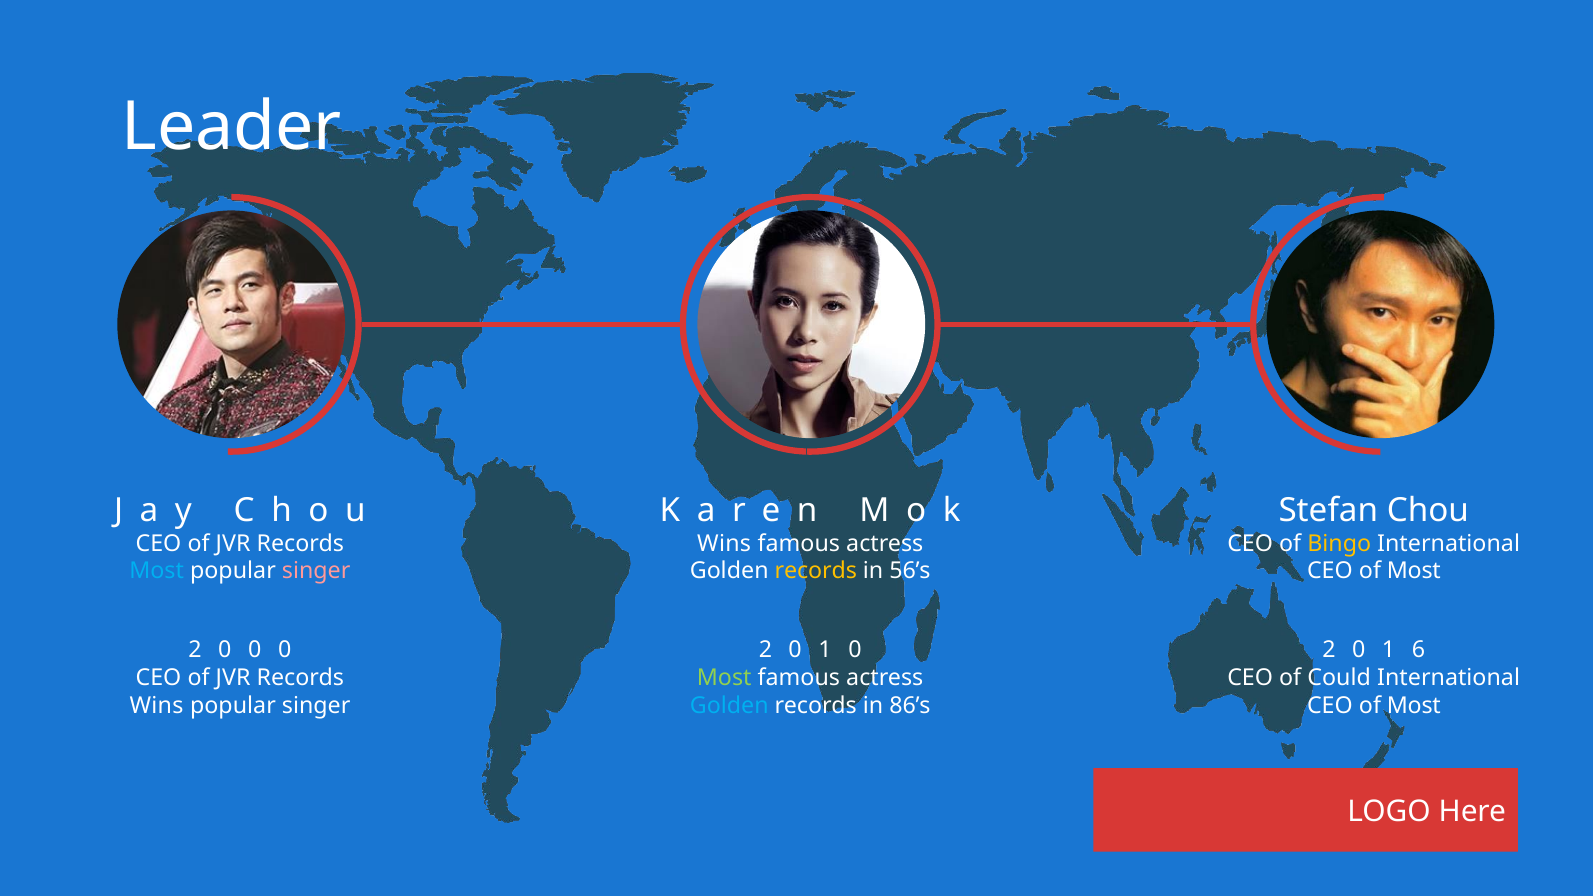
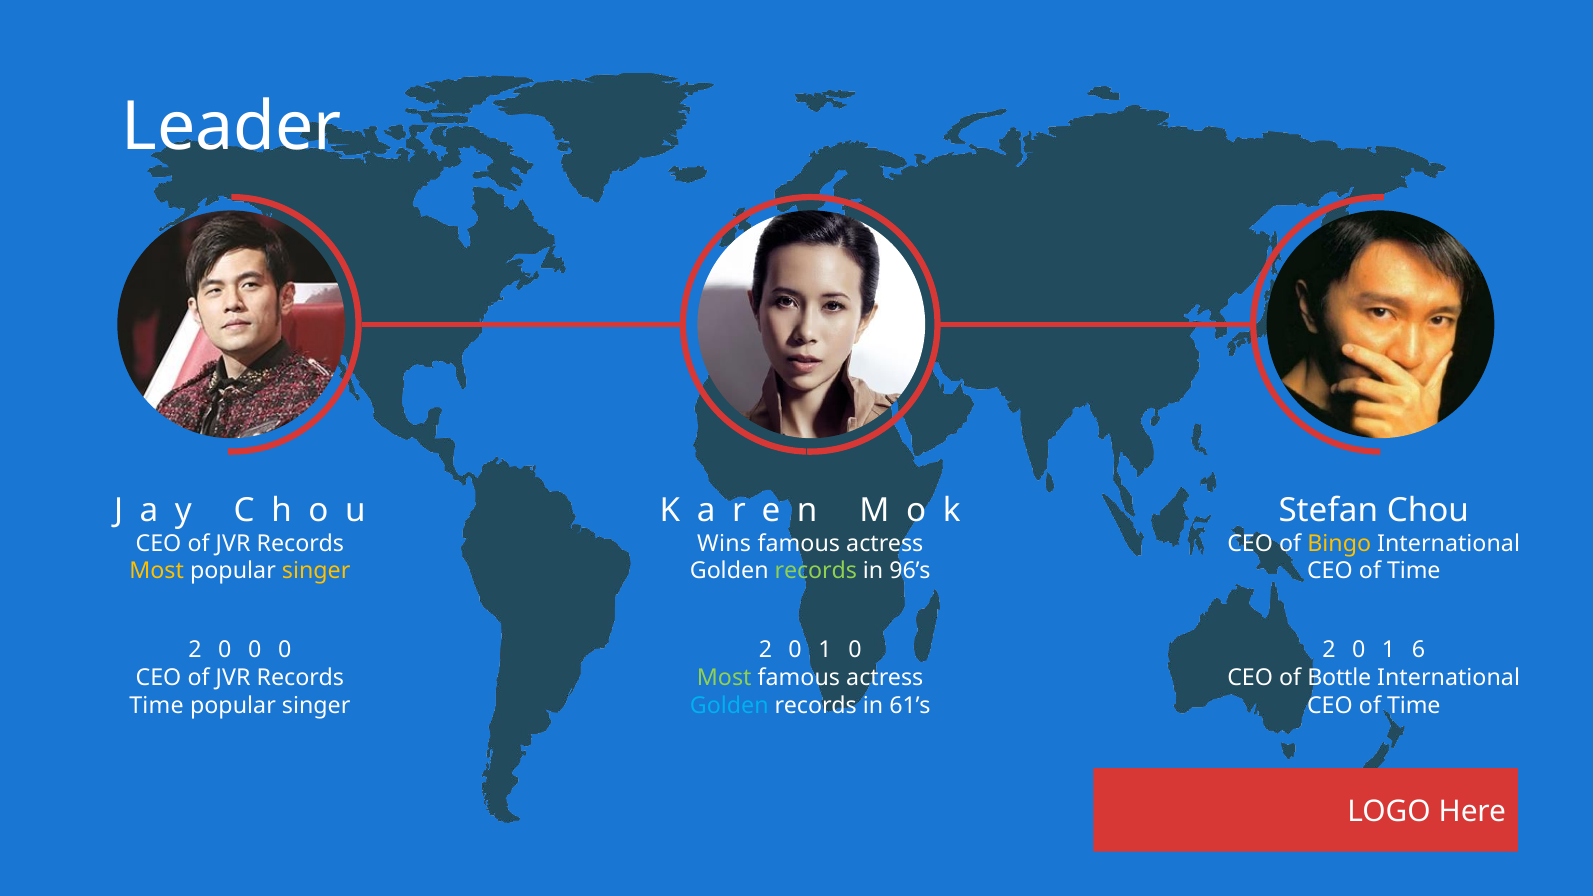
Most at (157, 571) colour: light blue -> yellow
singer at (316, 571) colour: pink -> yellow
records at (816, 571) colour: yellow -> light green
56’s: 56’s -> 96’s
Most at (1414, 571): Most -> Time
Could: Could -> Bottle
Wins at (157, 706): Wins -> Time
86’s: 86’s -> 61’s
Most at (1414, 706): Most -> Time
